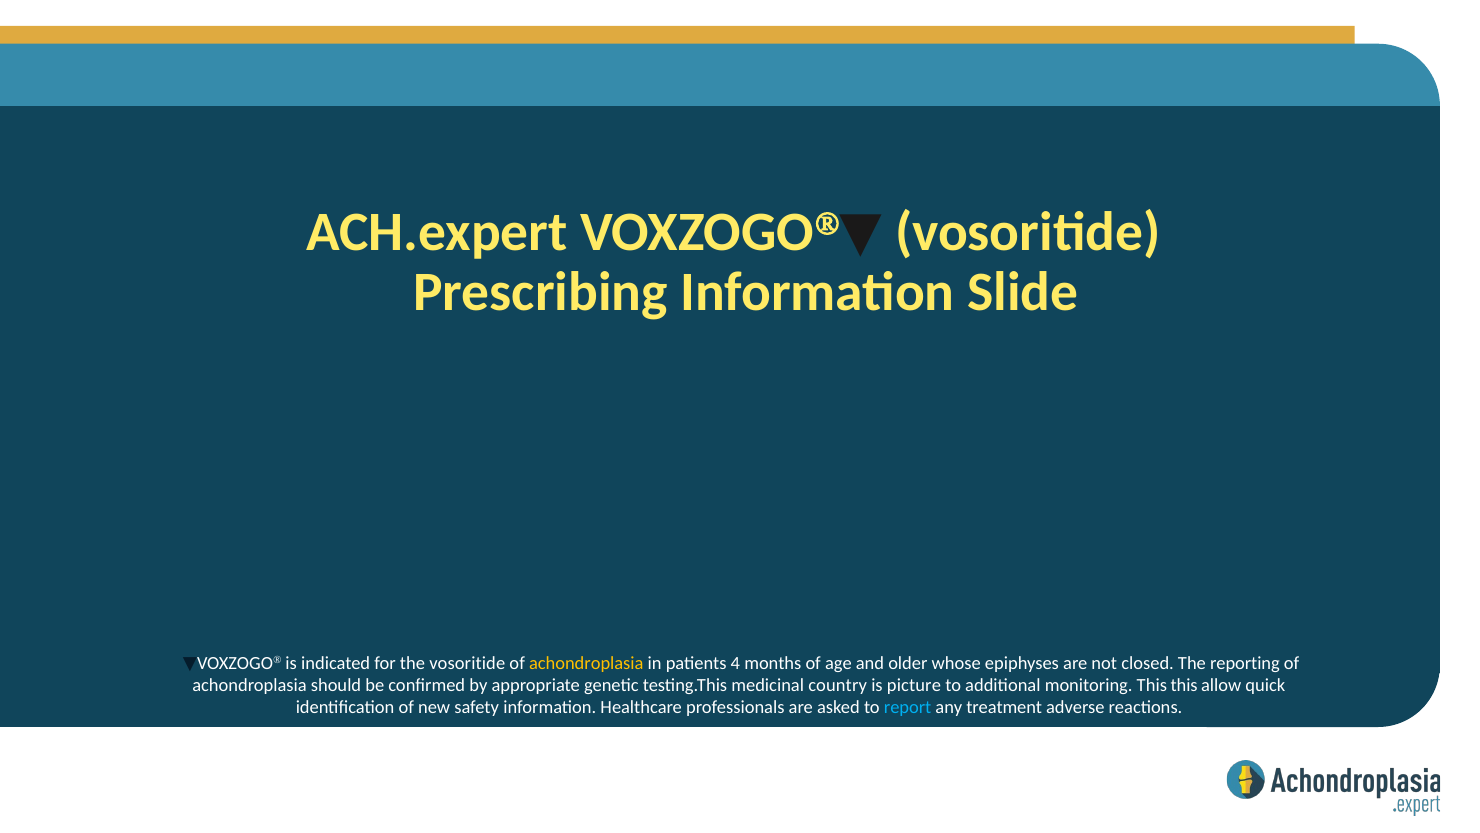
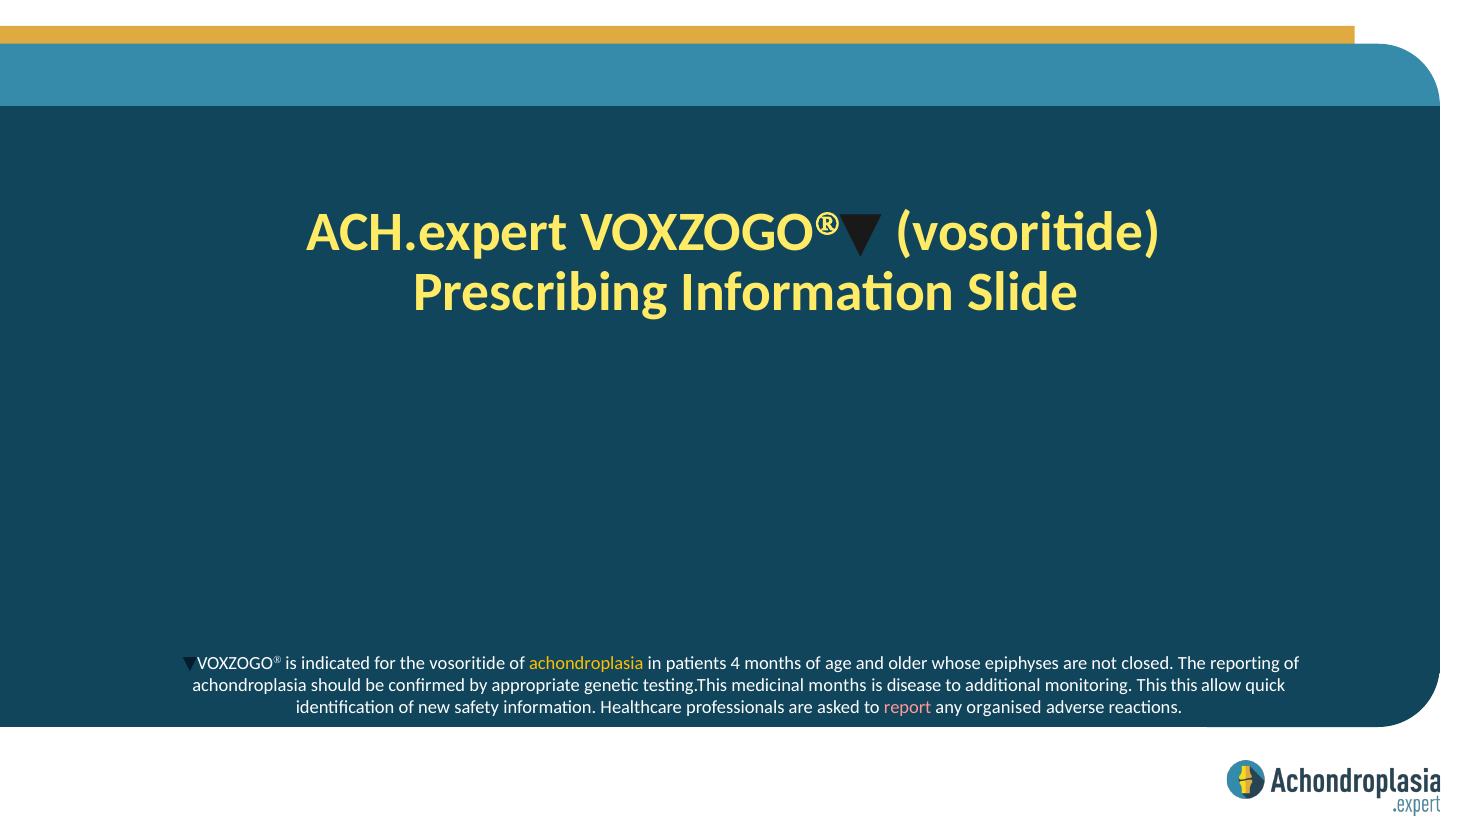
medicinal country: country -> months
picture: picture -> disease
report colour: light blue -> pink
treatment: treatment -> organised
